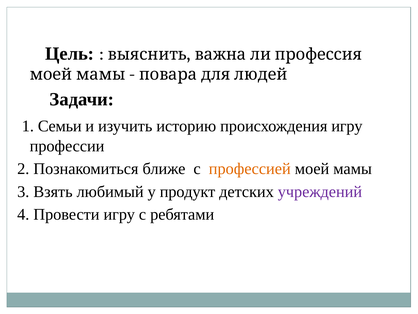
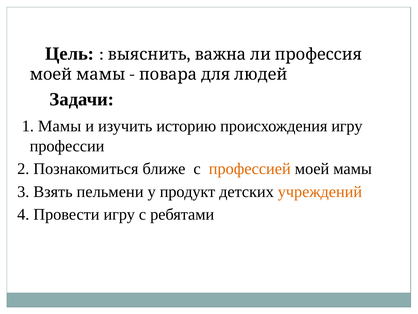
1 Семьи: Семьи -> Мамы
любимый: любимый -> пельмени
учреждений colour: purple -> orange
